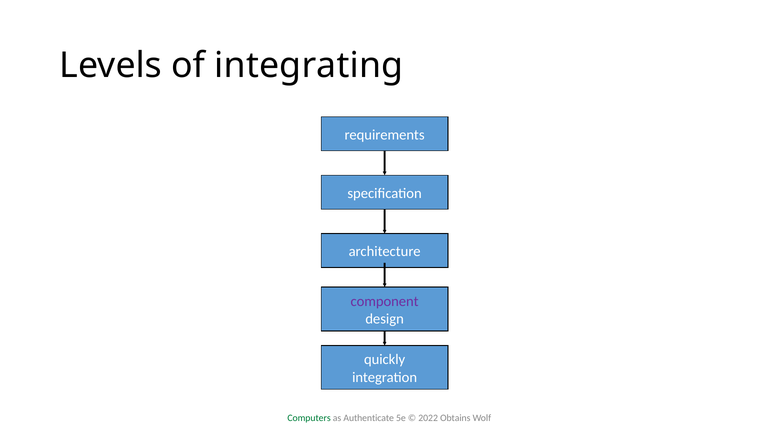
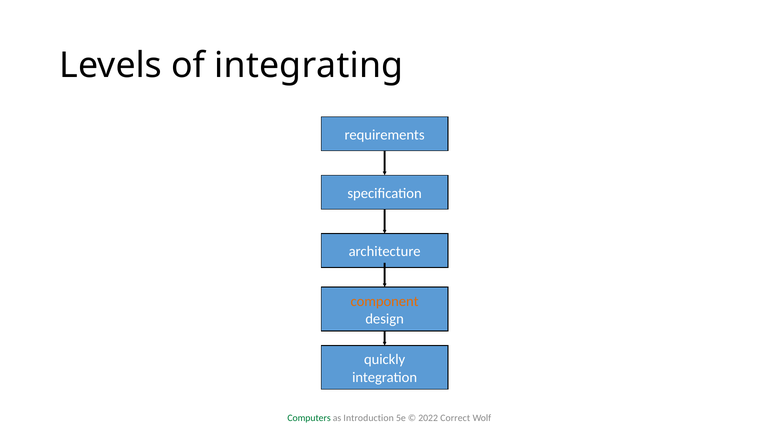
component colour: purple -> orange
Authenticate: Authenticate -> Introduction
Obtains: Obtains -> Correct
